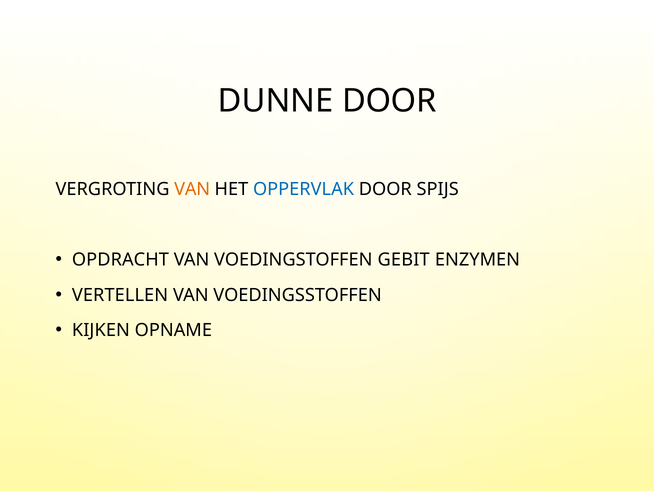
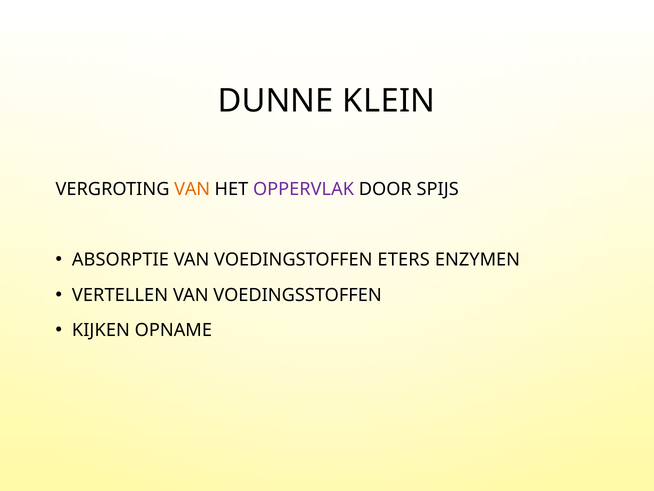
DUNNE DOOR: DOOR -> KLEIN
OPPERVLAK colour: blue -> purple
OPDRACHT: OPDRACHT -> ABSORPTIE
GEBIT: GEBIT -> ETERS
